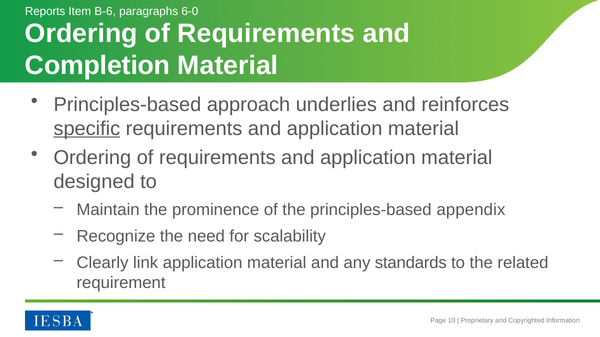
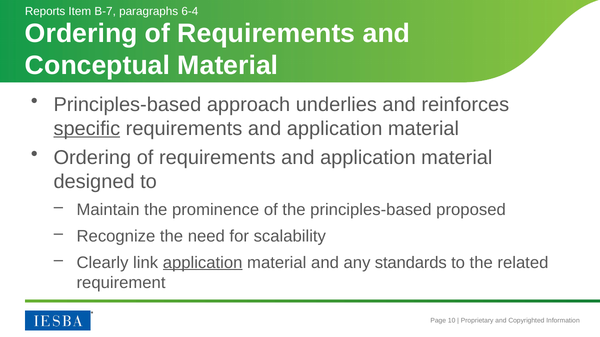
B-6: B-6 -> B-7
6-0: 6-0 -> 6-4
Completion: Completion -> Conceptual
appendix: appendix -> proposed
application at (203, 263) underline: none -> present
